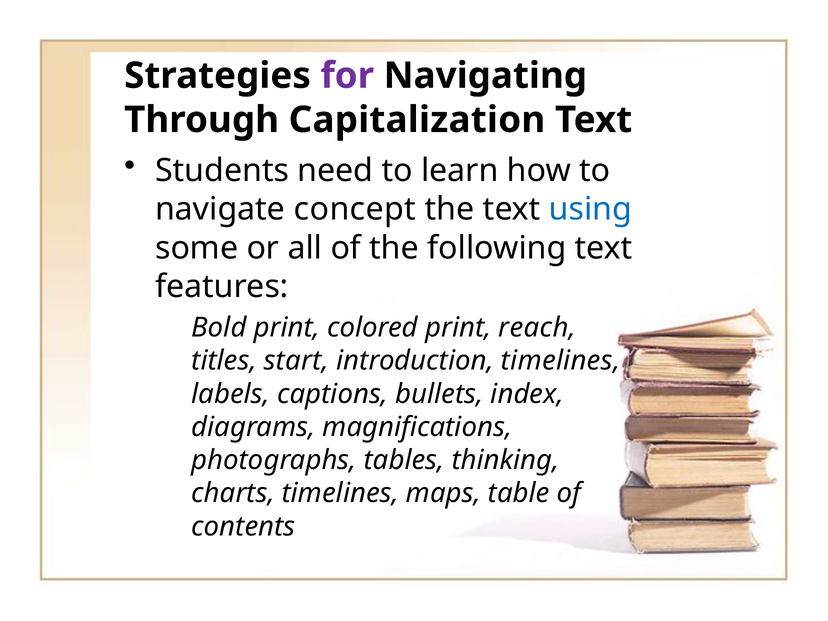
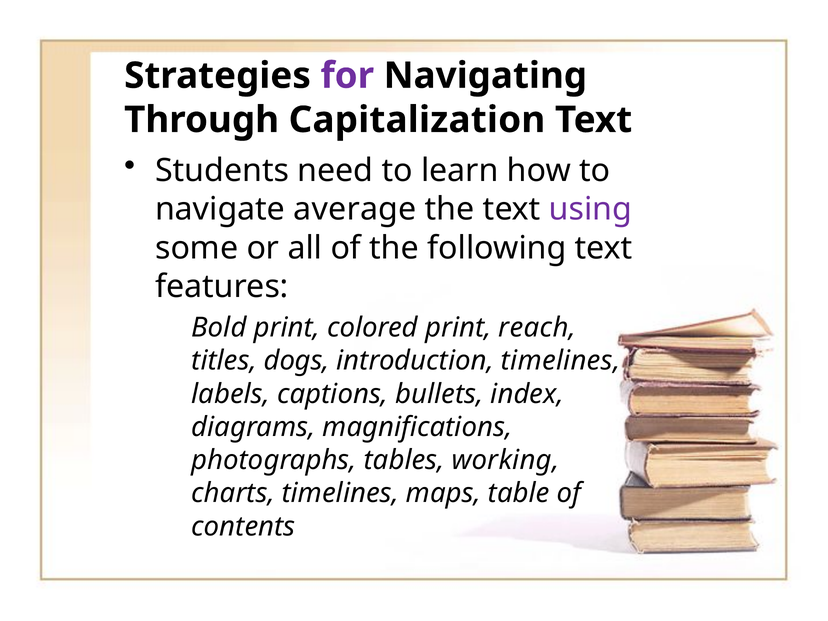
concept: concept -> average
using colour: blue -> purple
start: start -> dogs
thinking: thinking -> working
